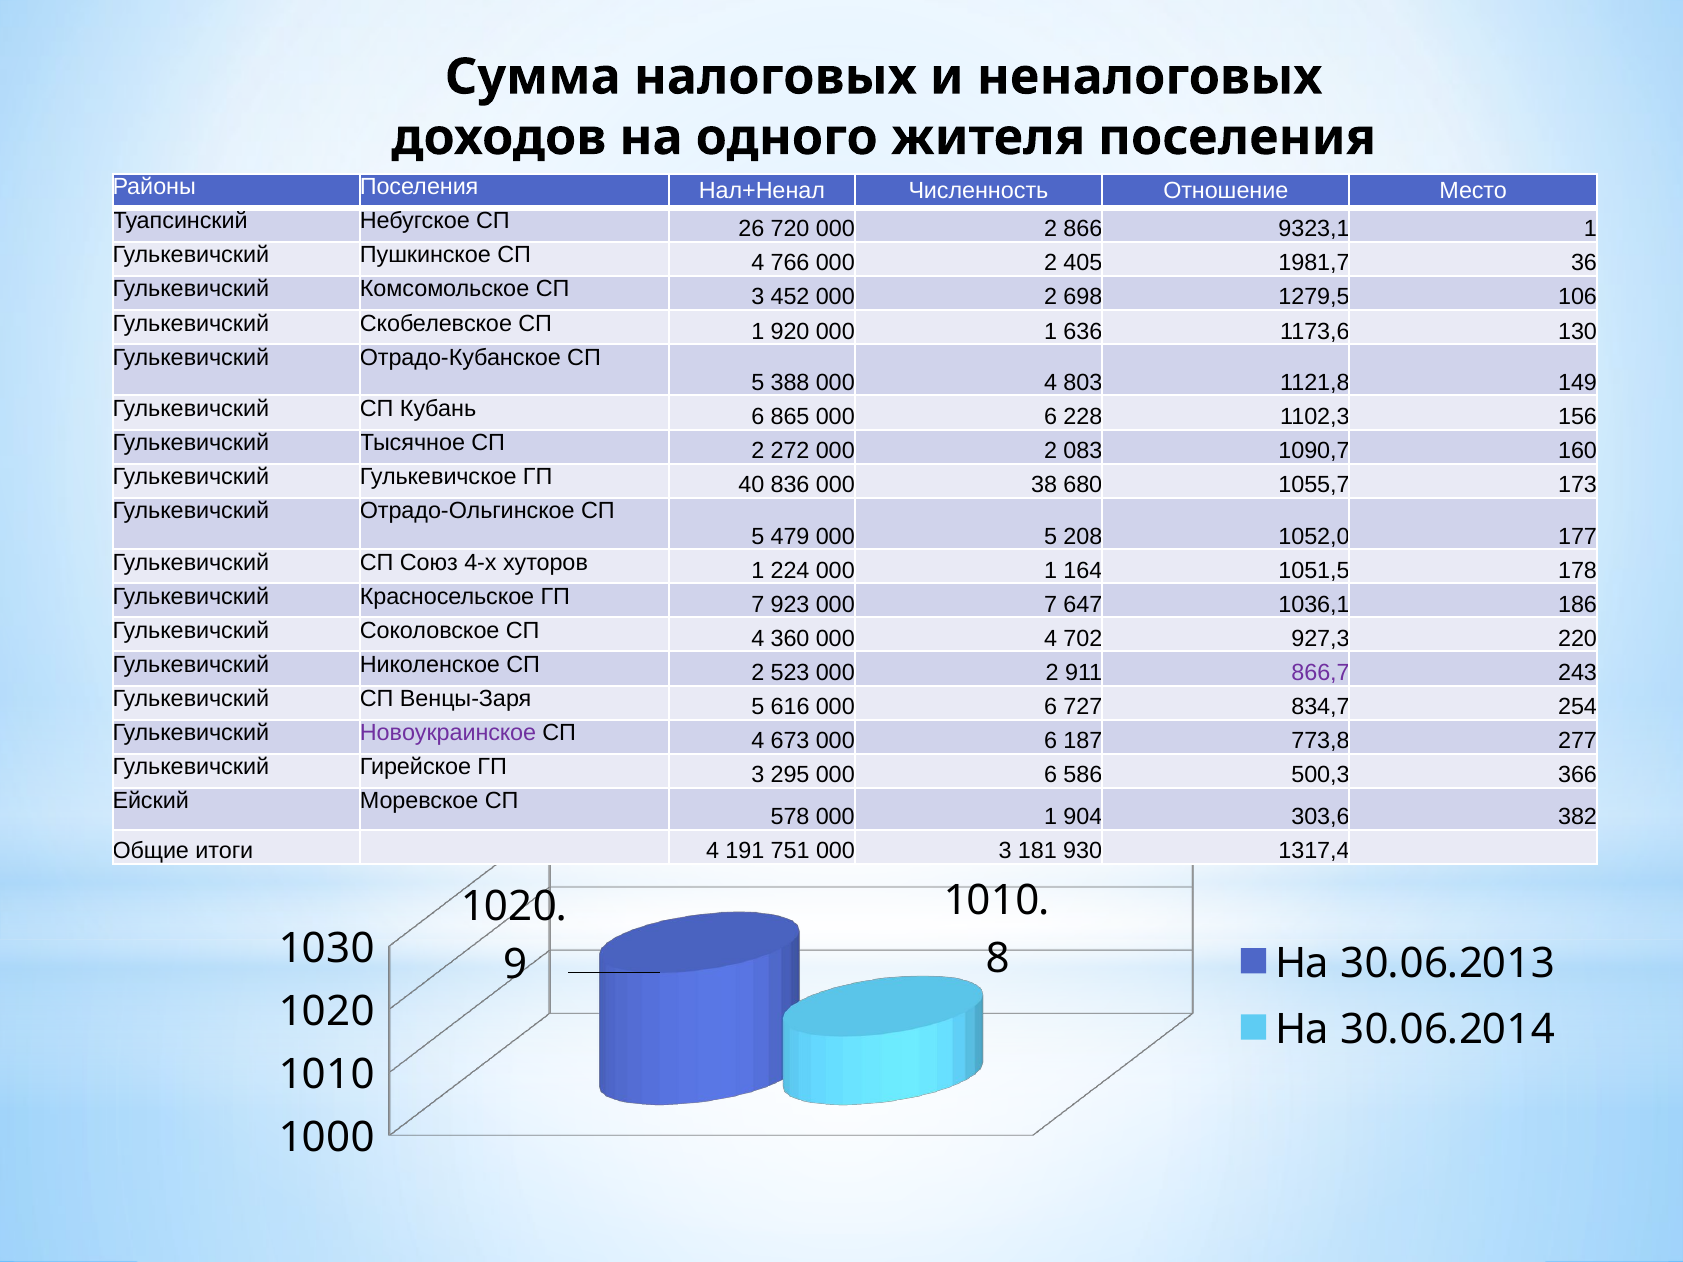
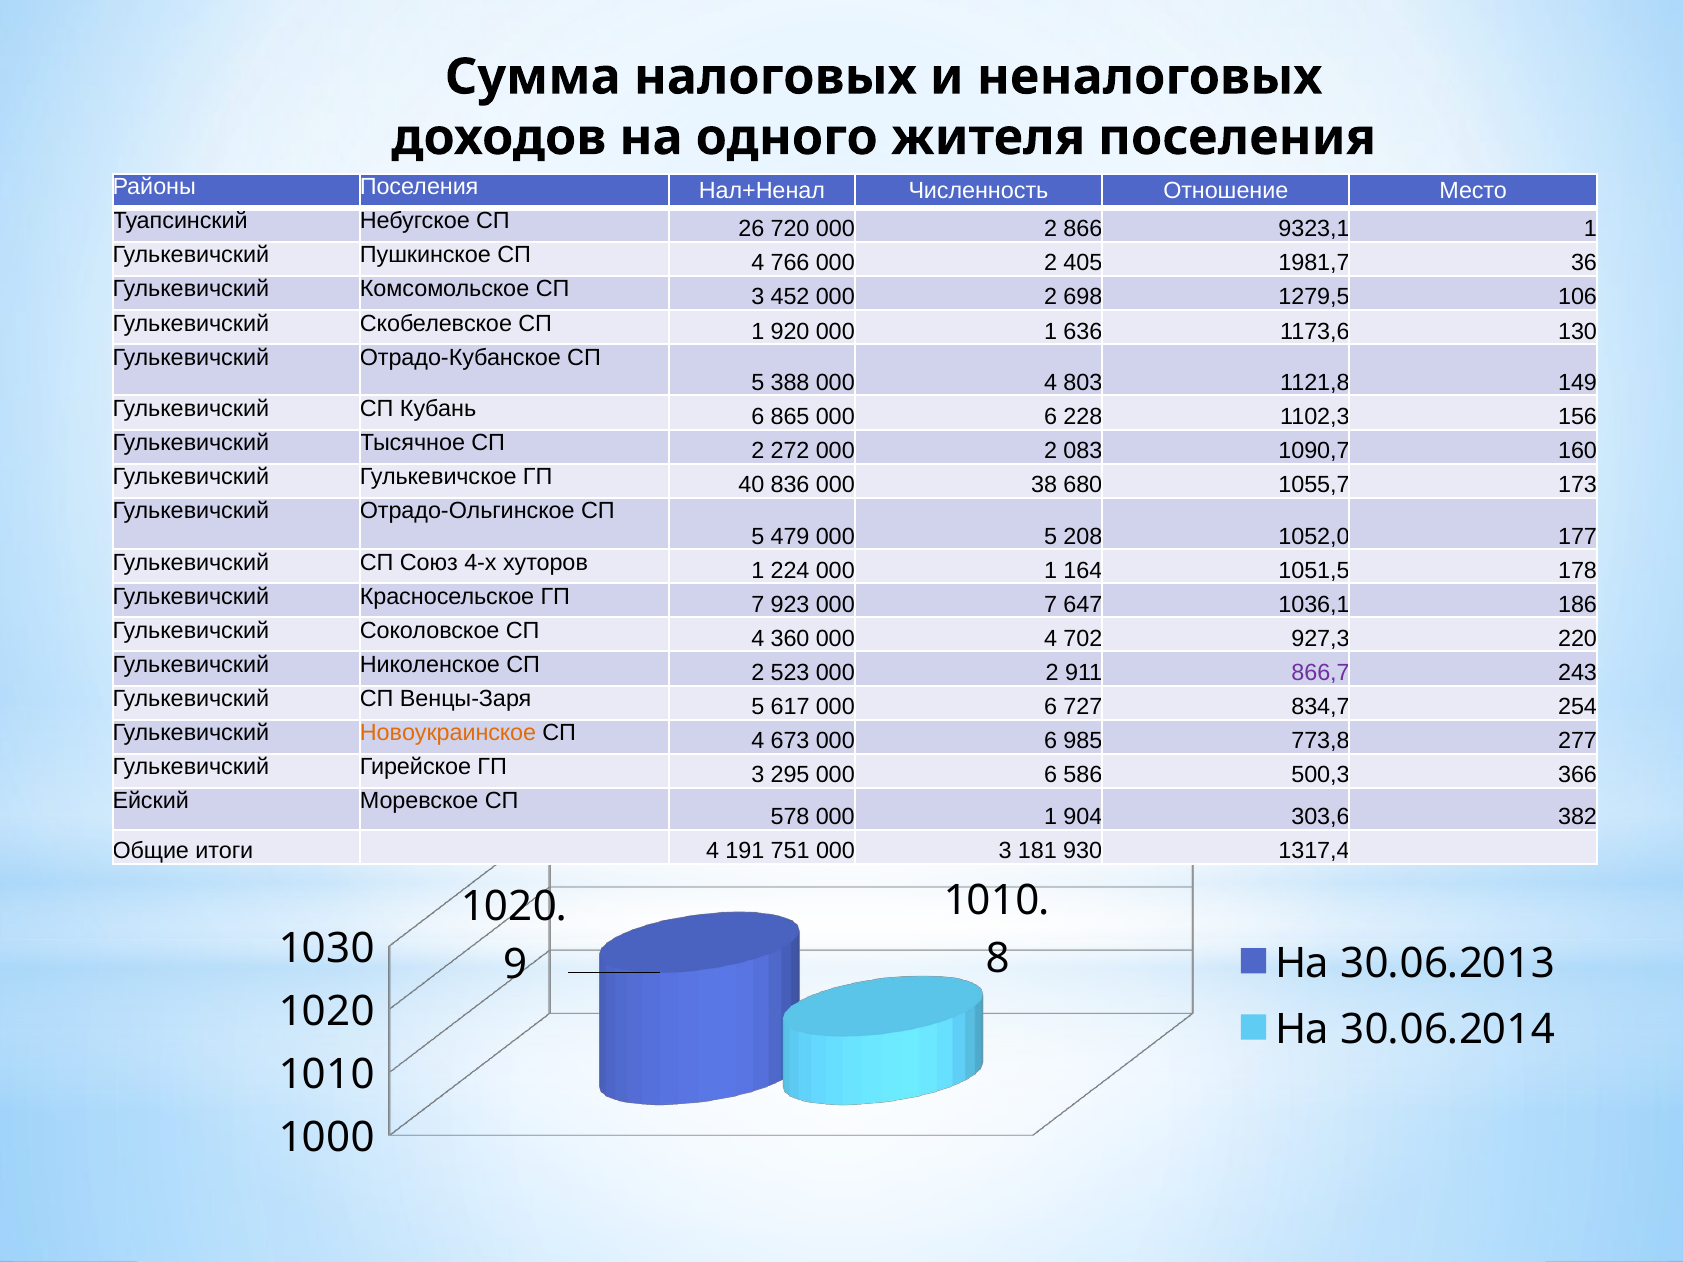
616: 616 -> 617
Новоукраинское colour: purple -> orange
187: 187 -> 985
